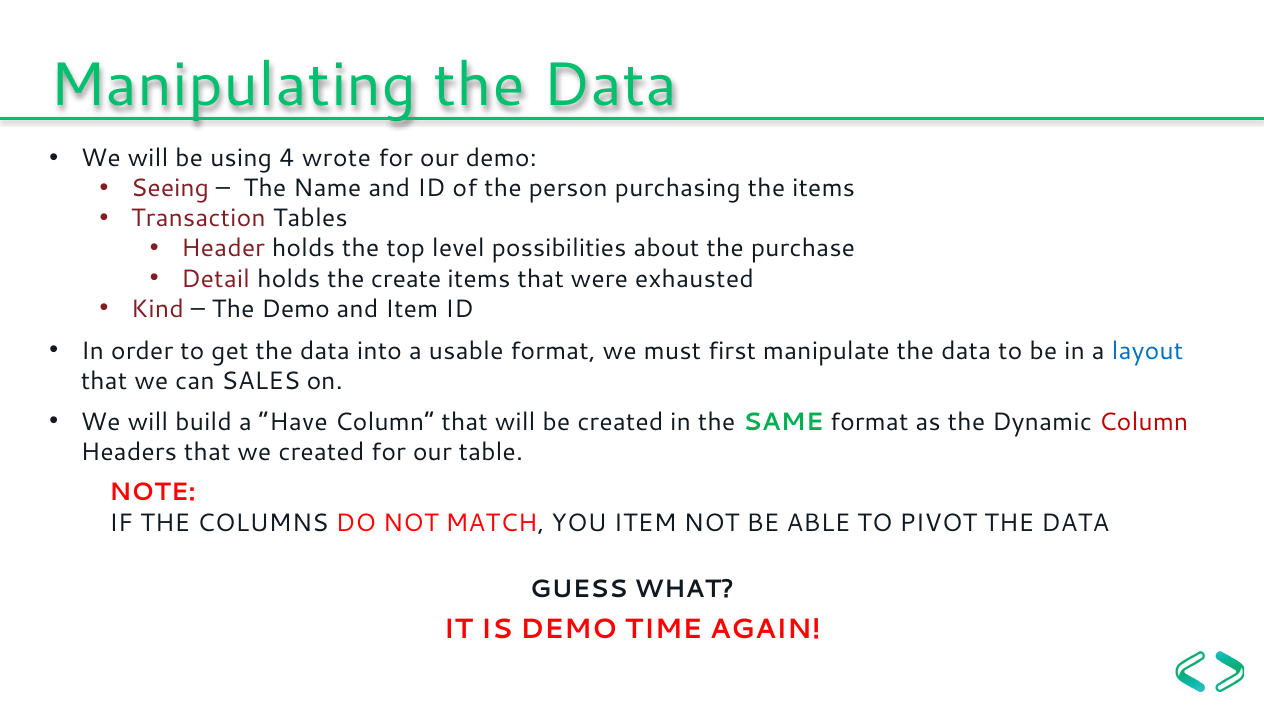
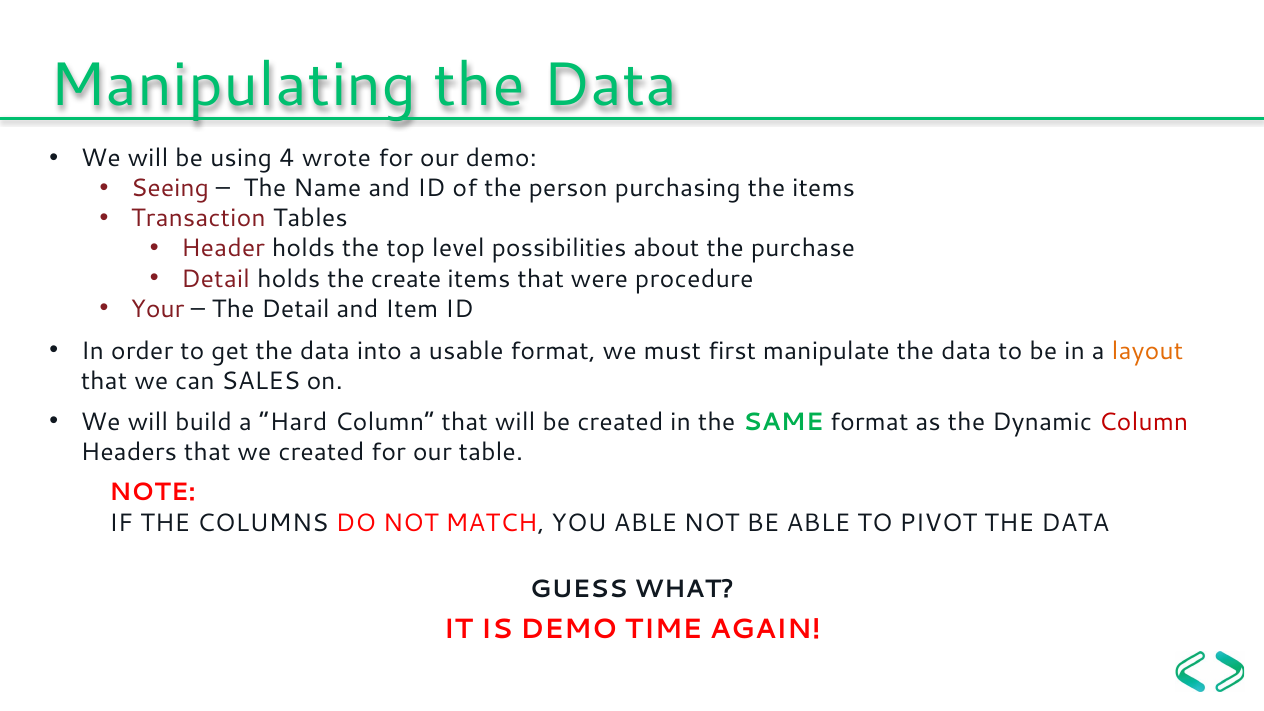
exhausted: exhausted -> procedure
Kind: Kind -> Your
The Demo: Demo -> Detail
layout colour: blue -> orange
Have: Have -> Hard
YOU ITEM: ITEM -> ABLE
